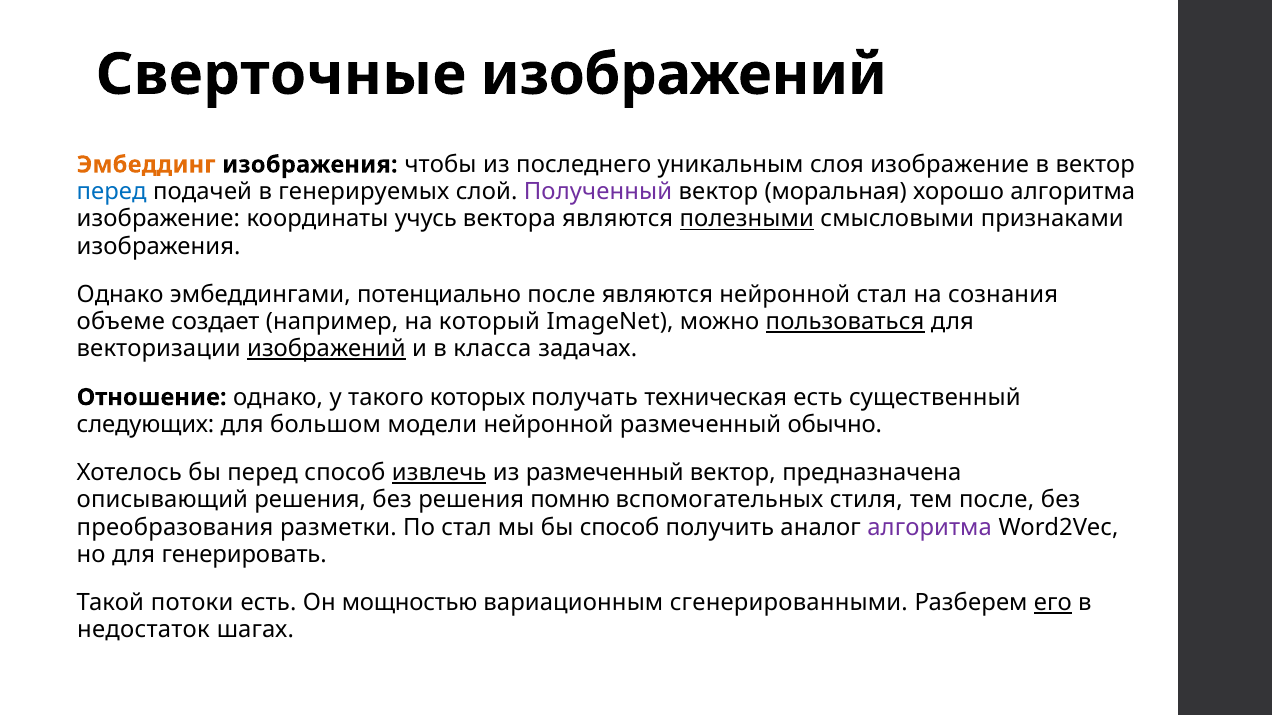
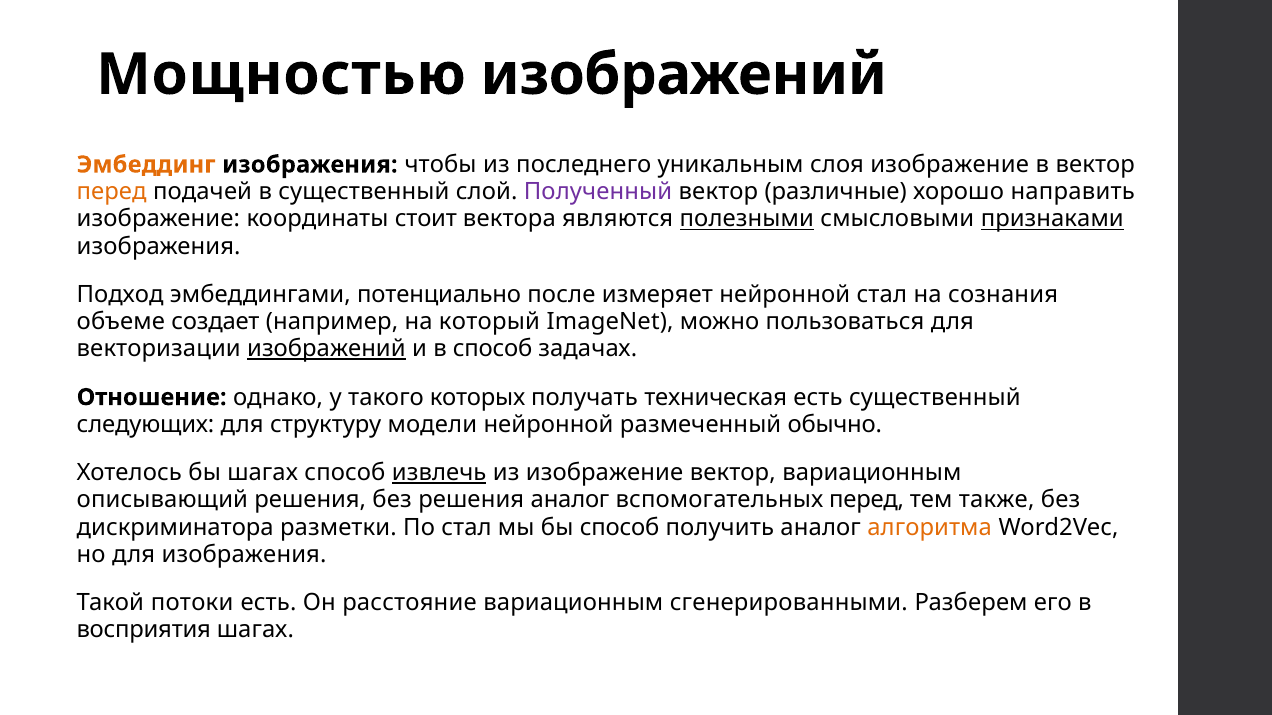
Сверточные: Сверточные -> Мощностью
перед at (112, 192) colour: blue -> orange
в генерируемых: генерируемых -> существенный
моральная: моральная -> различные
хорошо алгоритма: алгоритма -> направить
учусь: учусь -> стоит
признаками underline: none -> present
Однако at (120, 295): Однако -> Подход
после являются: являются -> измеряет
пользоваться underline: present -> none
в класса: класса -> способ
большом: большом -> структуру
бы перед: перед -> шагах
из размеченный: размеченный -> изображение
вектор предназначена: предназначена -> вариационным
решения помню: помню -> аналог
вспомогательных стиля: стиля -> перед
тем после: после -> также
преобразования: преобразования -> дискриминатора
алгоритма at (930, 528) colour: purple -> orange
для генерировать: генерировать -> изображения
мощностью: мощностью -> расстояние
его underline: present -> none
недостаток: недостаток -> восприятия
